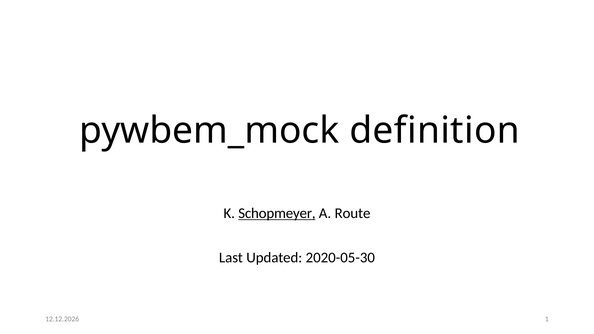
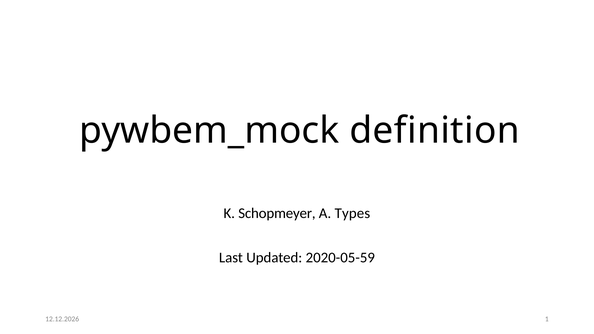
Schopmeyer underline: present -> none
Route: Route -> Types
2020-05-30: 2020-05-30 -> 2020-05-59
